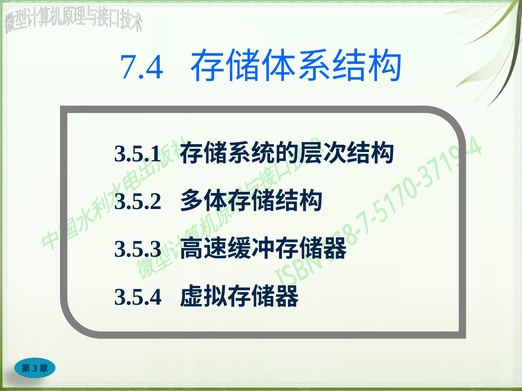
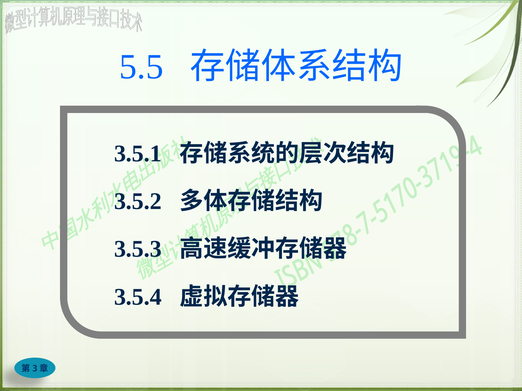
7.4: 7.4 -> 5.5
